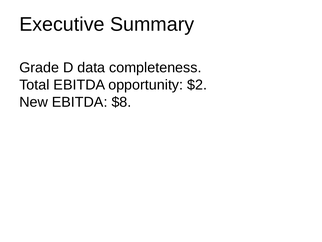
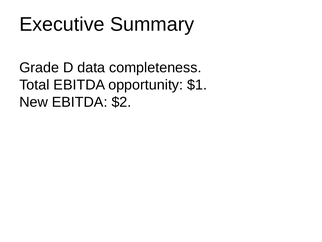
$2: $2 -> $1
$8: $8 -> $2
